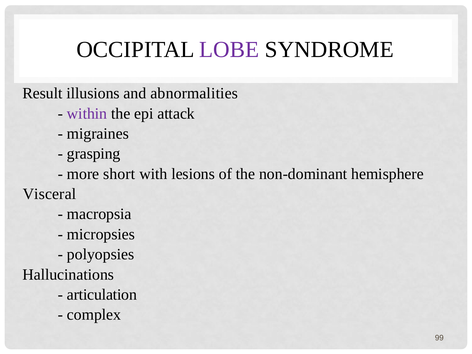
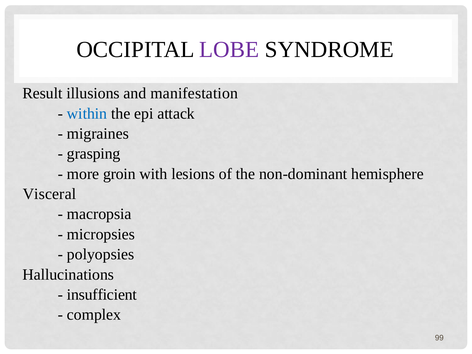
abnormalities: abnormalities -> manifestation
within colour: purple -> blue
short: short -> groin
articulation: articulation -> insufficient
